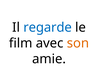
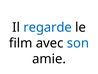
son colour: orange -> blue
